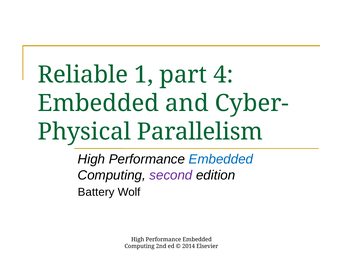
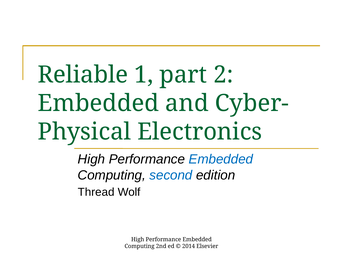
4: 4 -> 2
Parallelism: Parallelism -> Electronics
second colour: purple -> blue
Battery: Battery -> Thread
